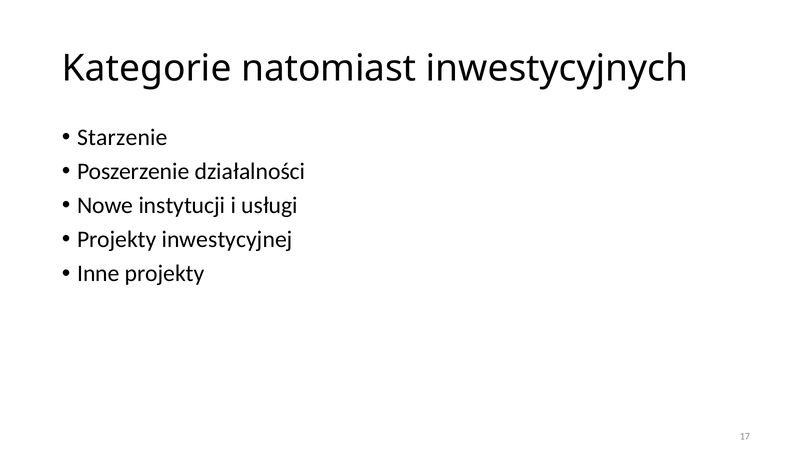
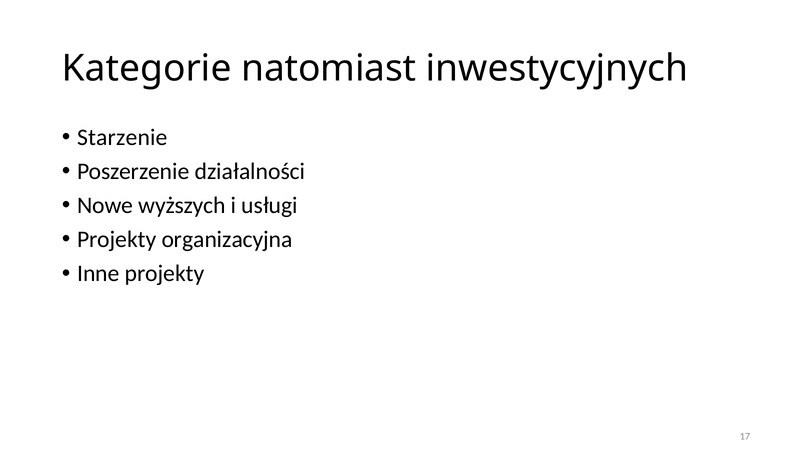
instytucji: instytucji -> wyższych
inwestycyjnej: inwestycyjnej -> organizacyjna
